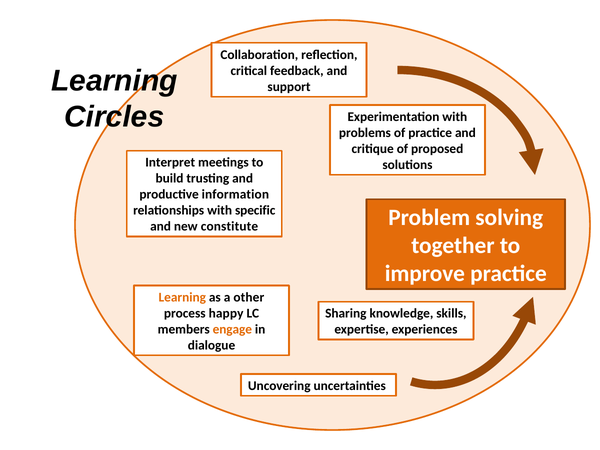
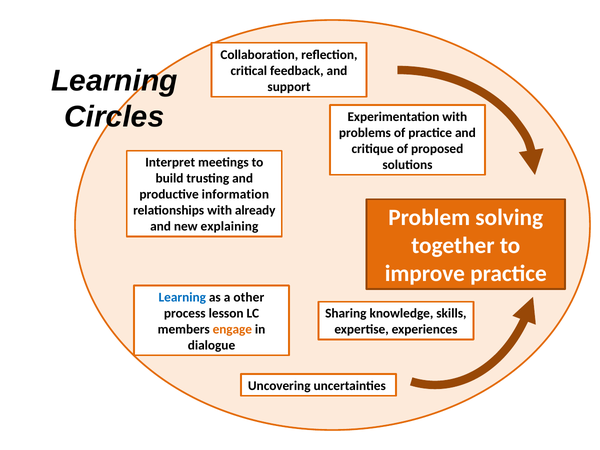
specific: specific -> already
constitute: constitute -> explaining
Learning at (182, 297) colour: orange -> blue
happy: happy -> lesson
